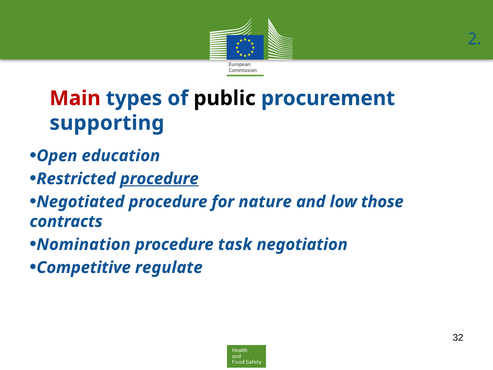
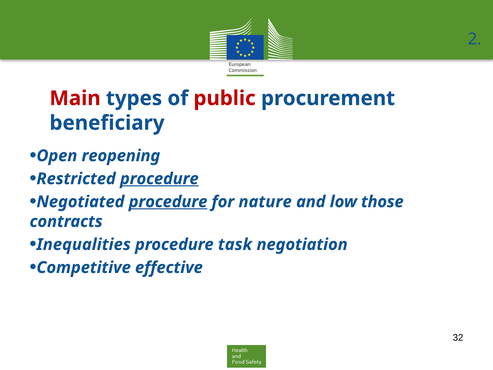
public colour: black -> red
supporting: supporting -> beneficiary
education: education -> reopening
procedure at (168, 202) underline: none -> present
Nomination: Nomination -> Inequalities
regulate: regulate -> effective
